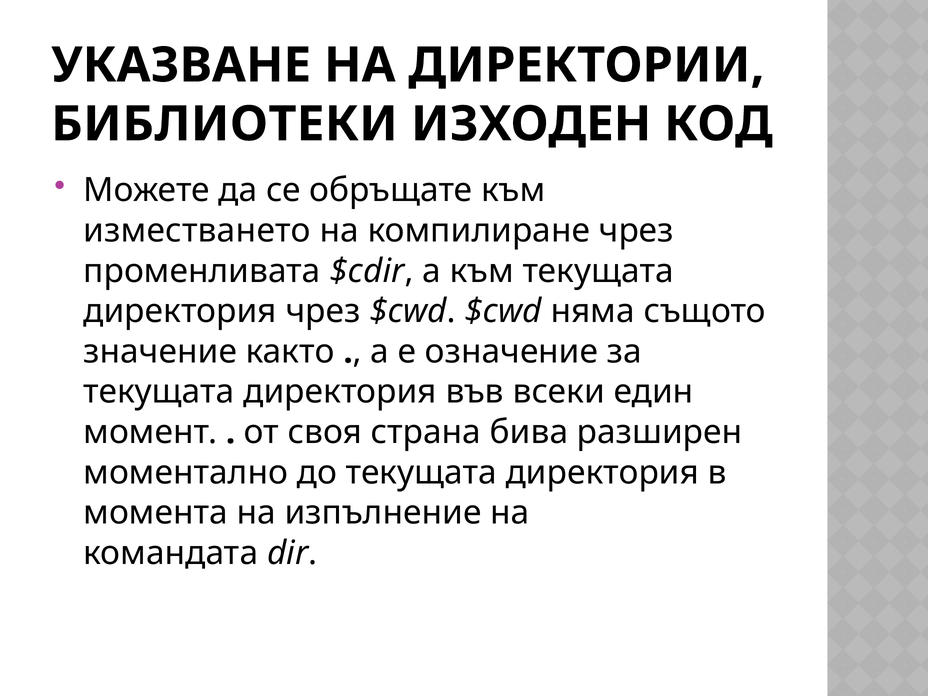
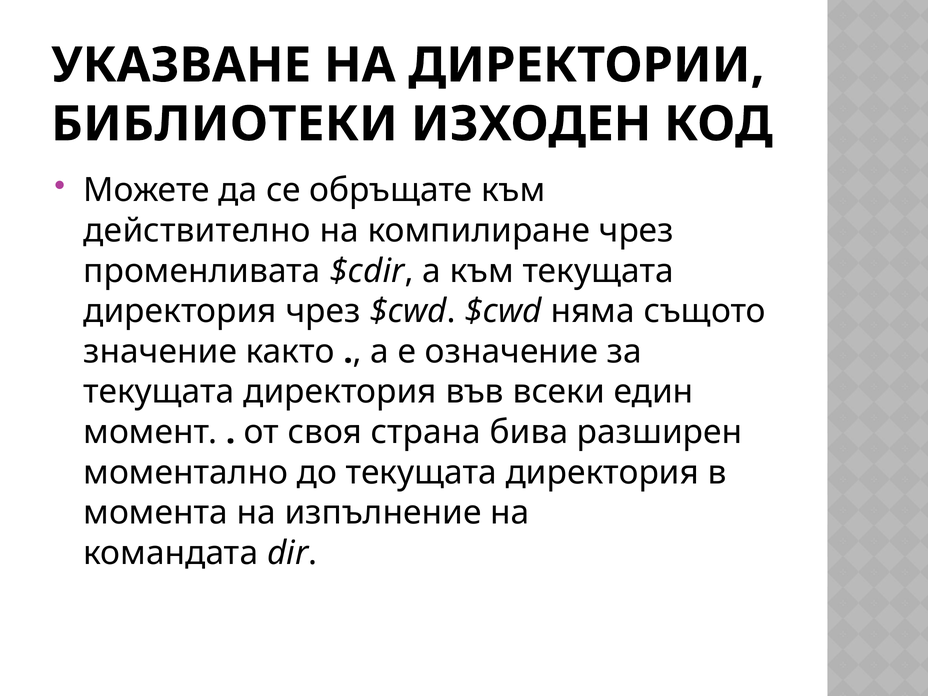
изместването: изместването -> действително
